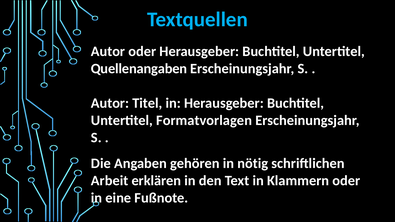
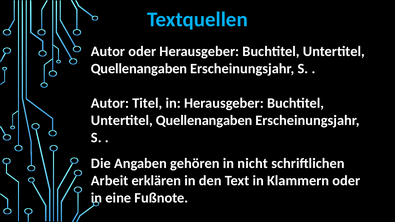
Formatvorlagen at (204, 121): Formatvorlagen -> Quellenangaben
nötig: nötig -> nicht
